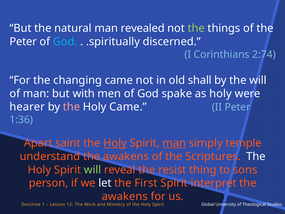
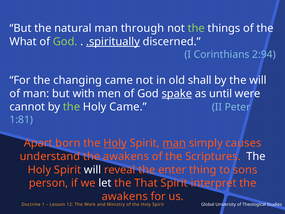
revealed: revealed -> through
Peter at (23, 42): Peter -> What
God at (65, 42) colour: light blue -> light green
.spiritually underline: none -> present
2:74: 2:74 -> 2:94
spake underline: none -> present
as holy: holy -> until
hearer: hearer -> cannot
the at (72, 107) colour: pink -> light green
1:36: 1:36 -> 1:81
saint: saint -> born
temple: temple -> causes
will at (93, 170) colour: light green -> white
resist: resist -> enter
First: First -> That
